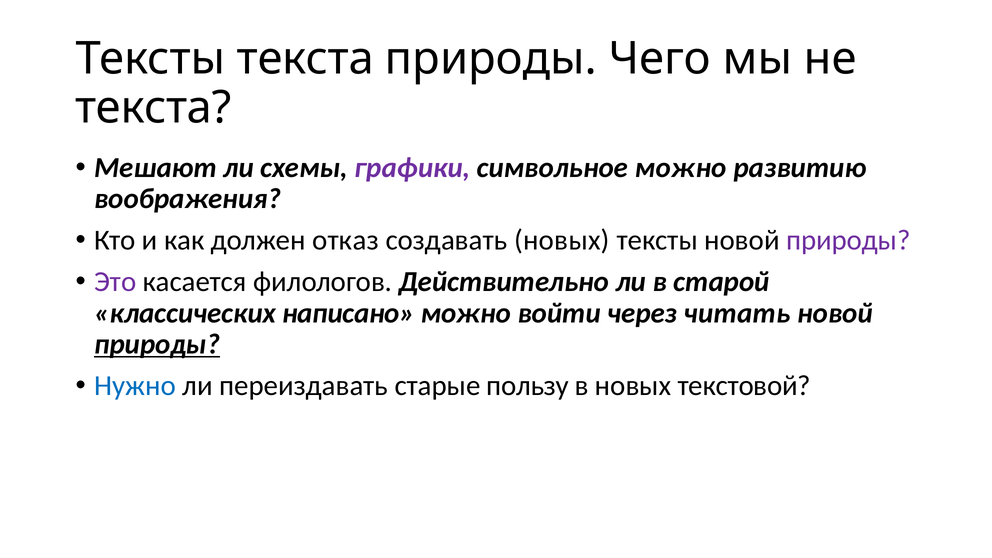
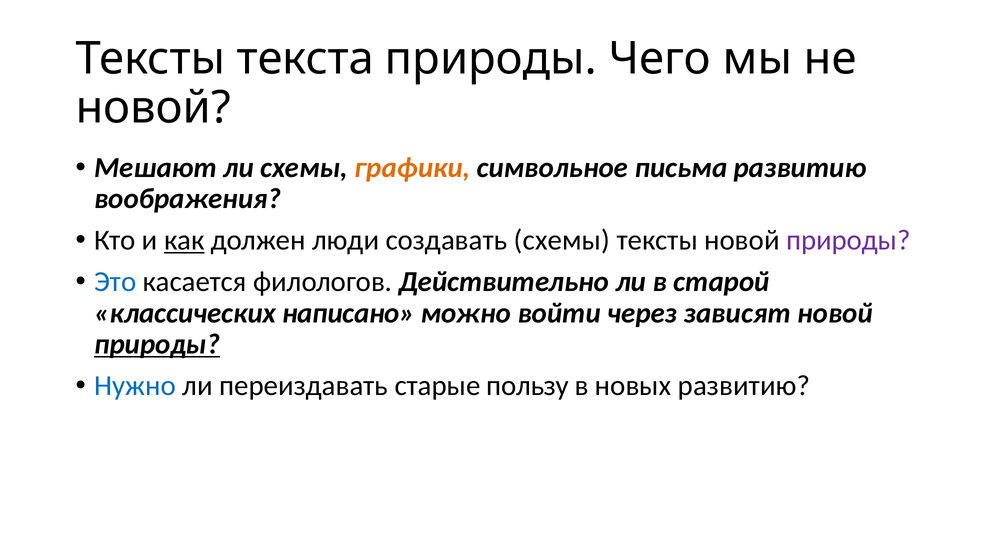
текста at (153, 108): текста -> новой
графики colour: purple -> orange
символьное можно: можно -> письма
как underline: none -> present
отказ: отказ -> люди
создавать новых: новых -> схемы
Это colour: purple -> blue
читать: читать -> зависят
новых текстовой: текстовой -> развитию
